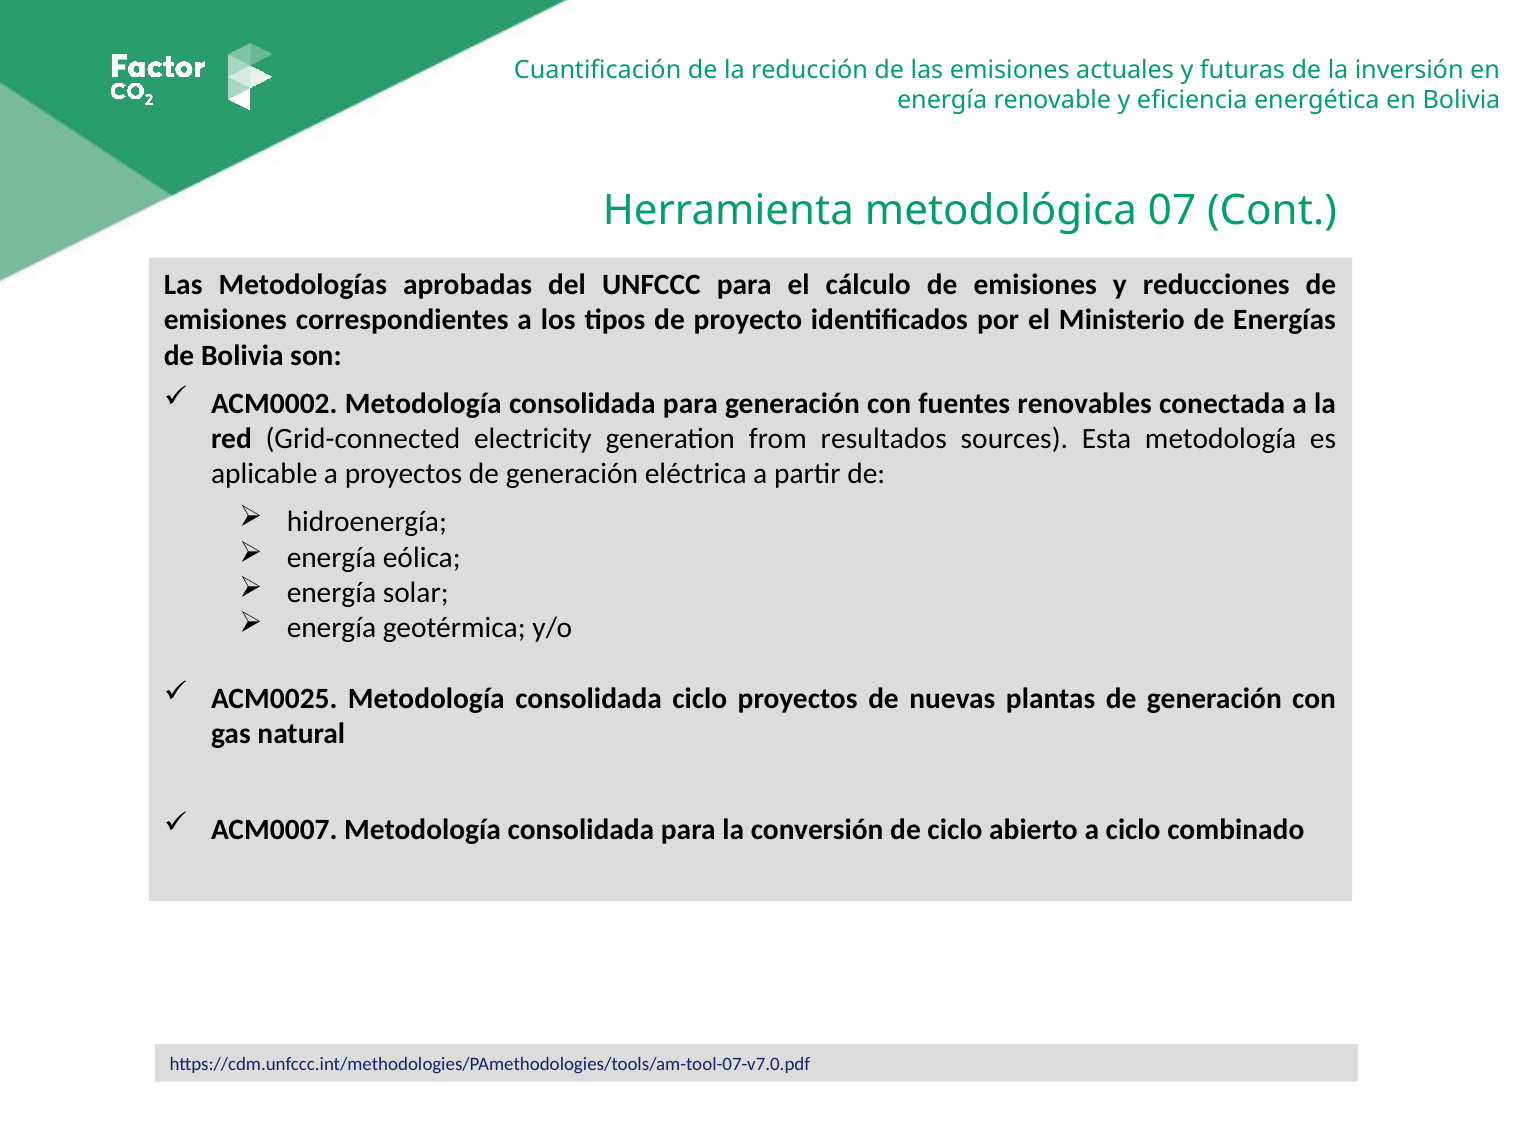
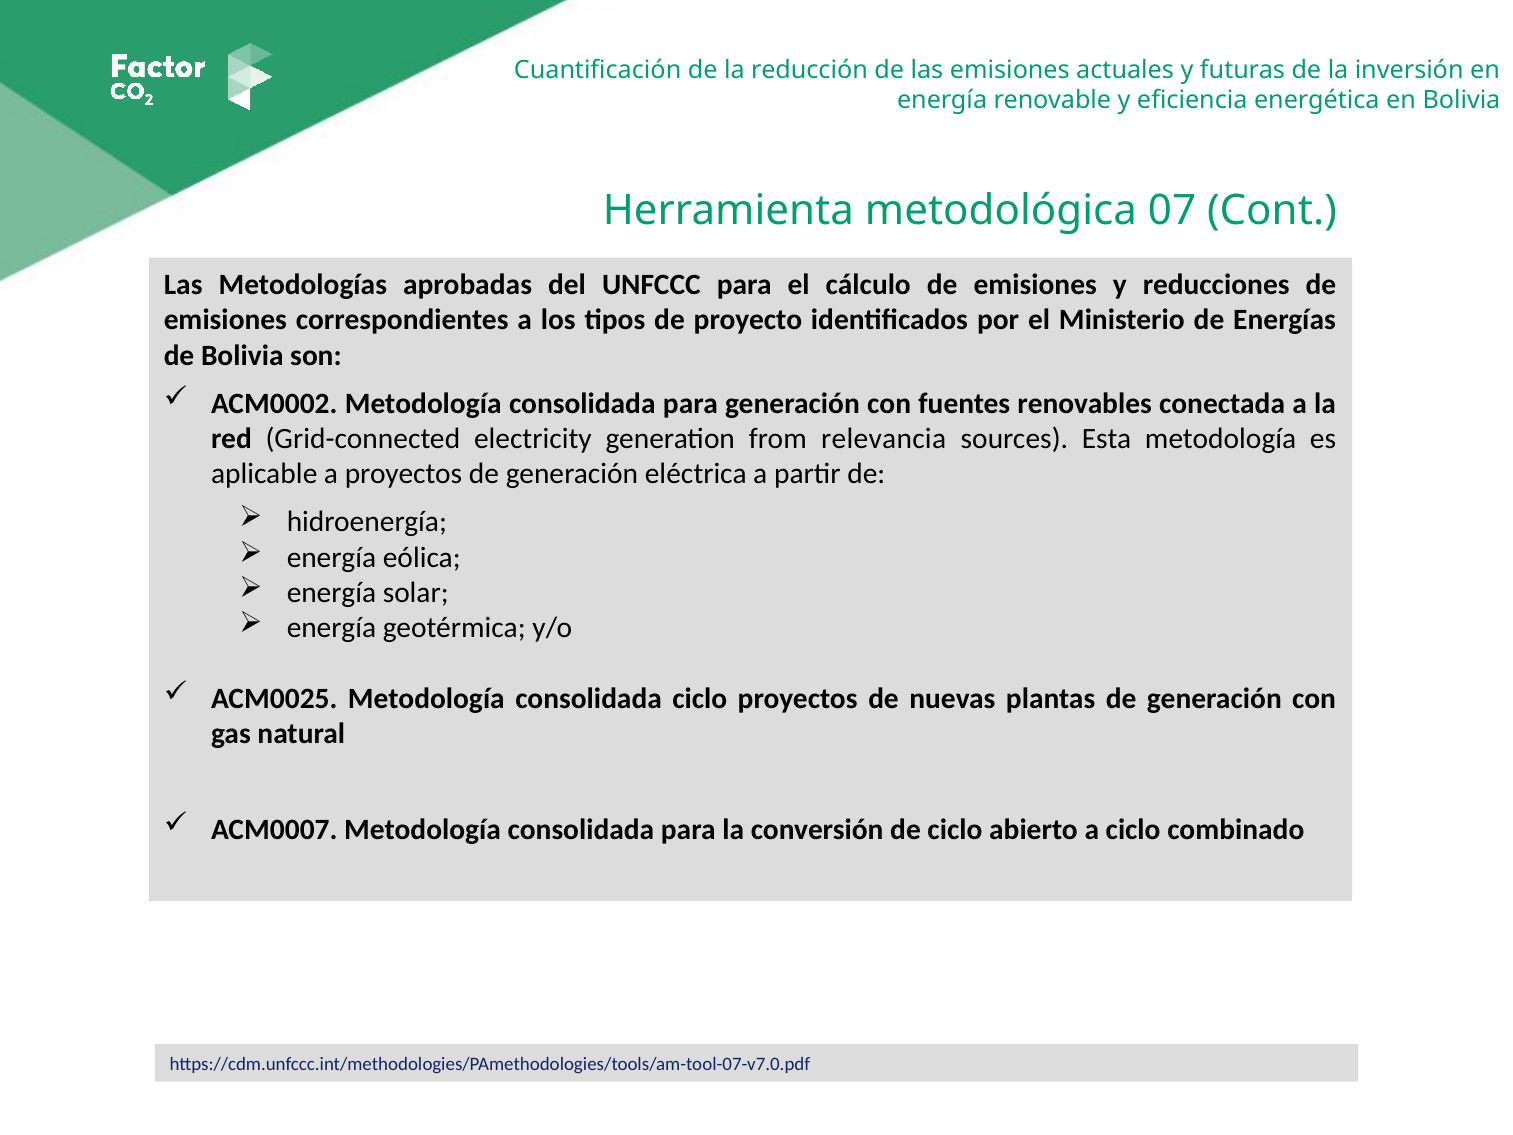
resultados: resultados -> relevancia
